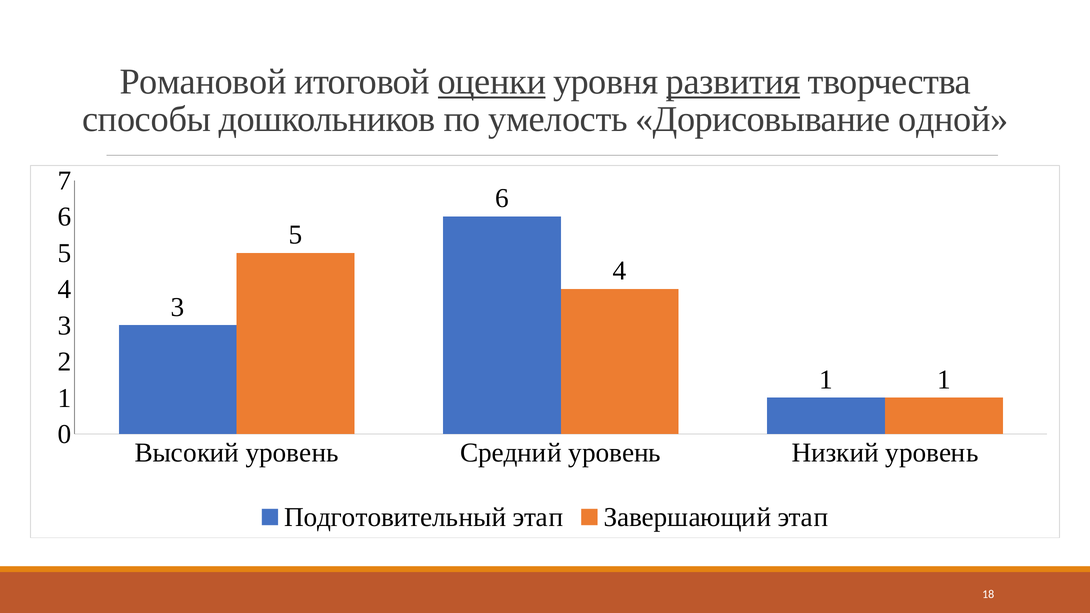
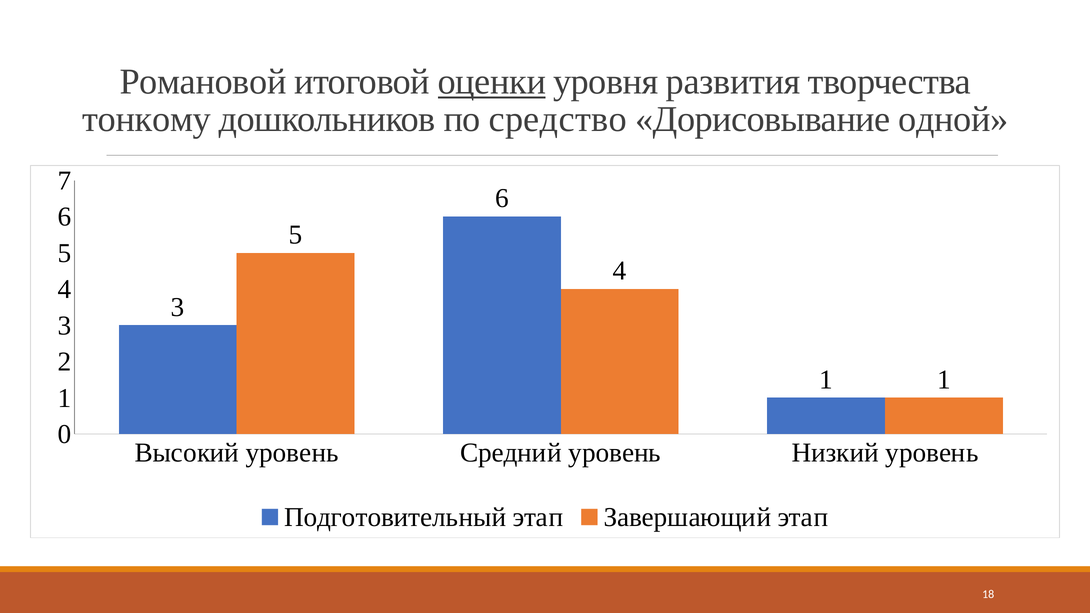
развития underline: present -> none
способы: способы -> тонкому
умелость: умелость -> средство
